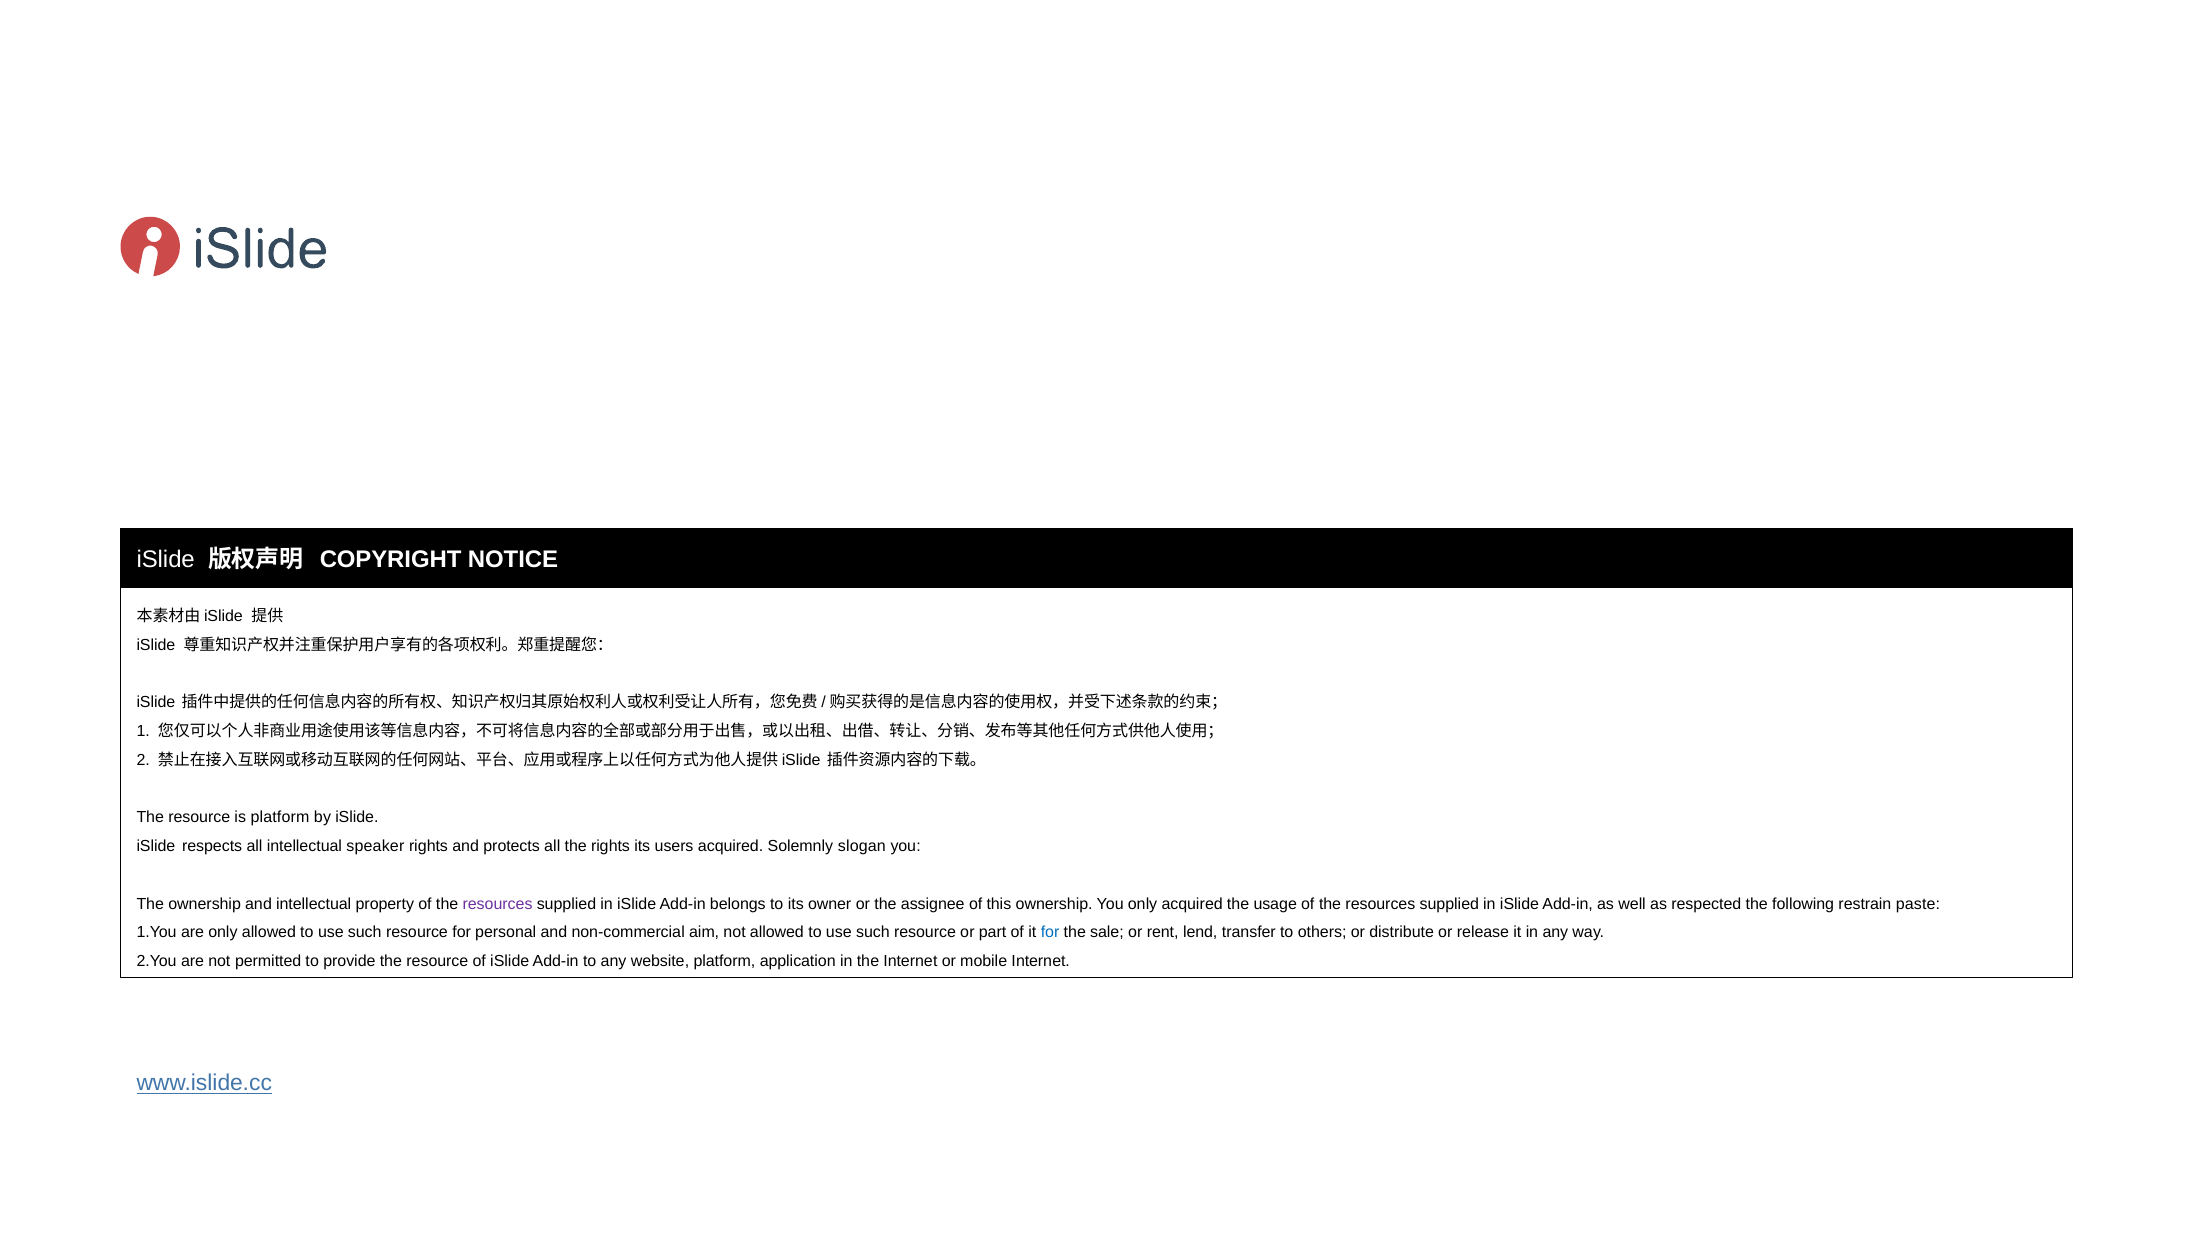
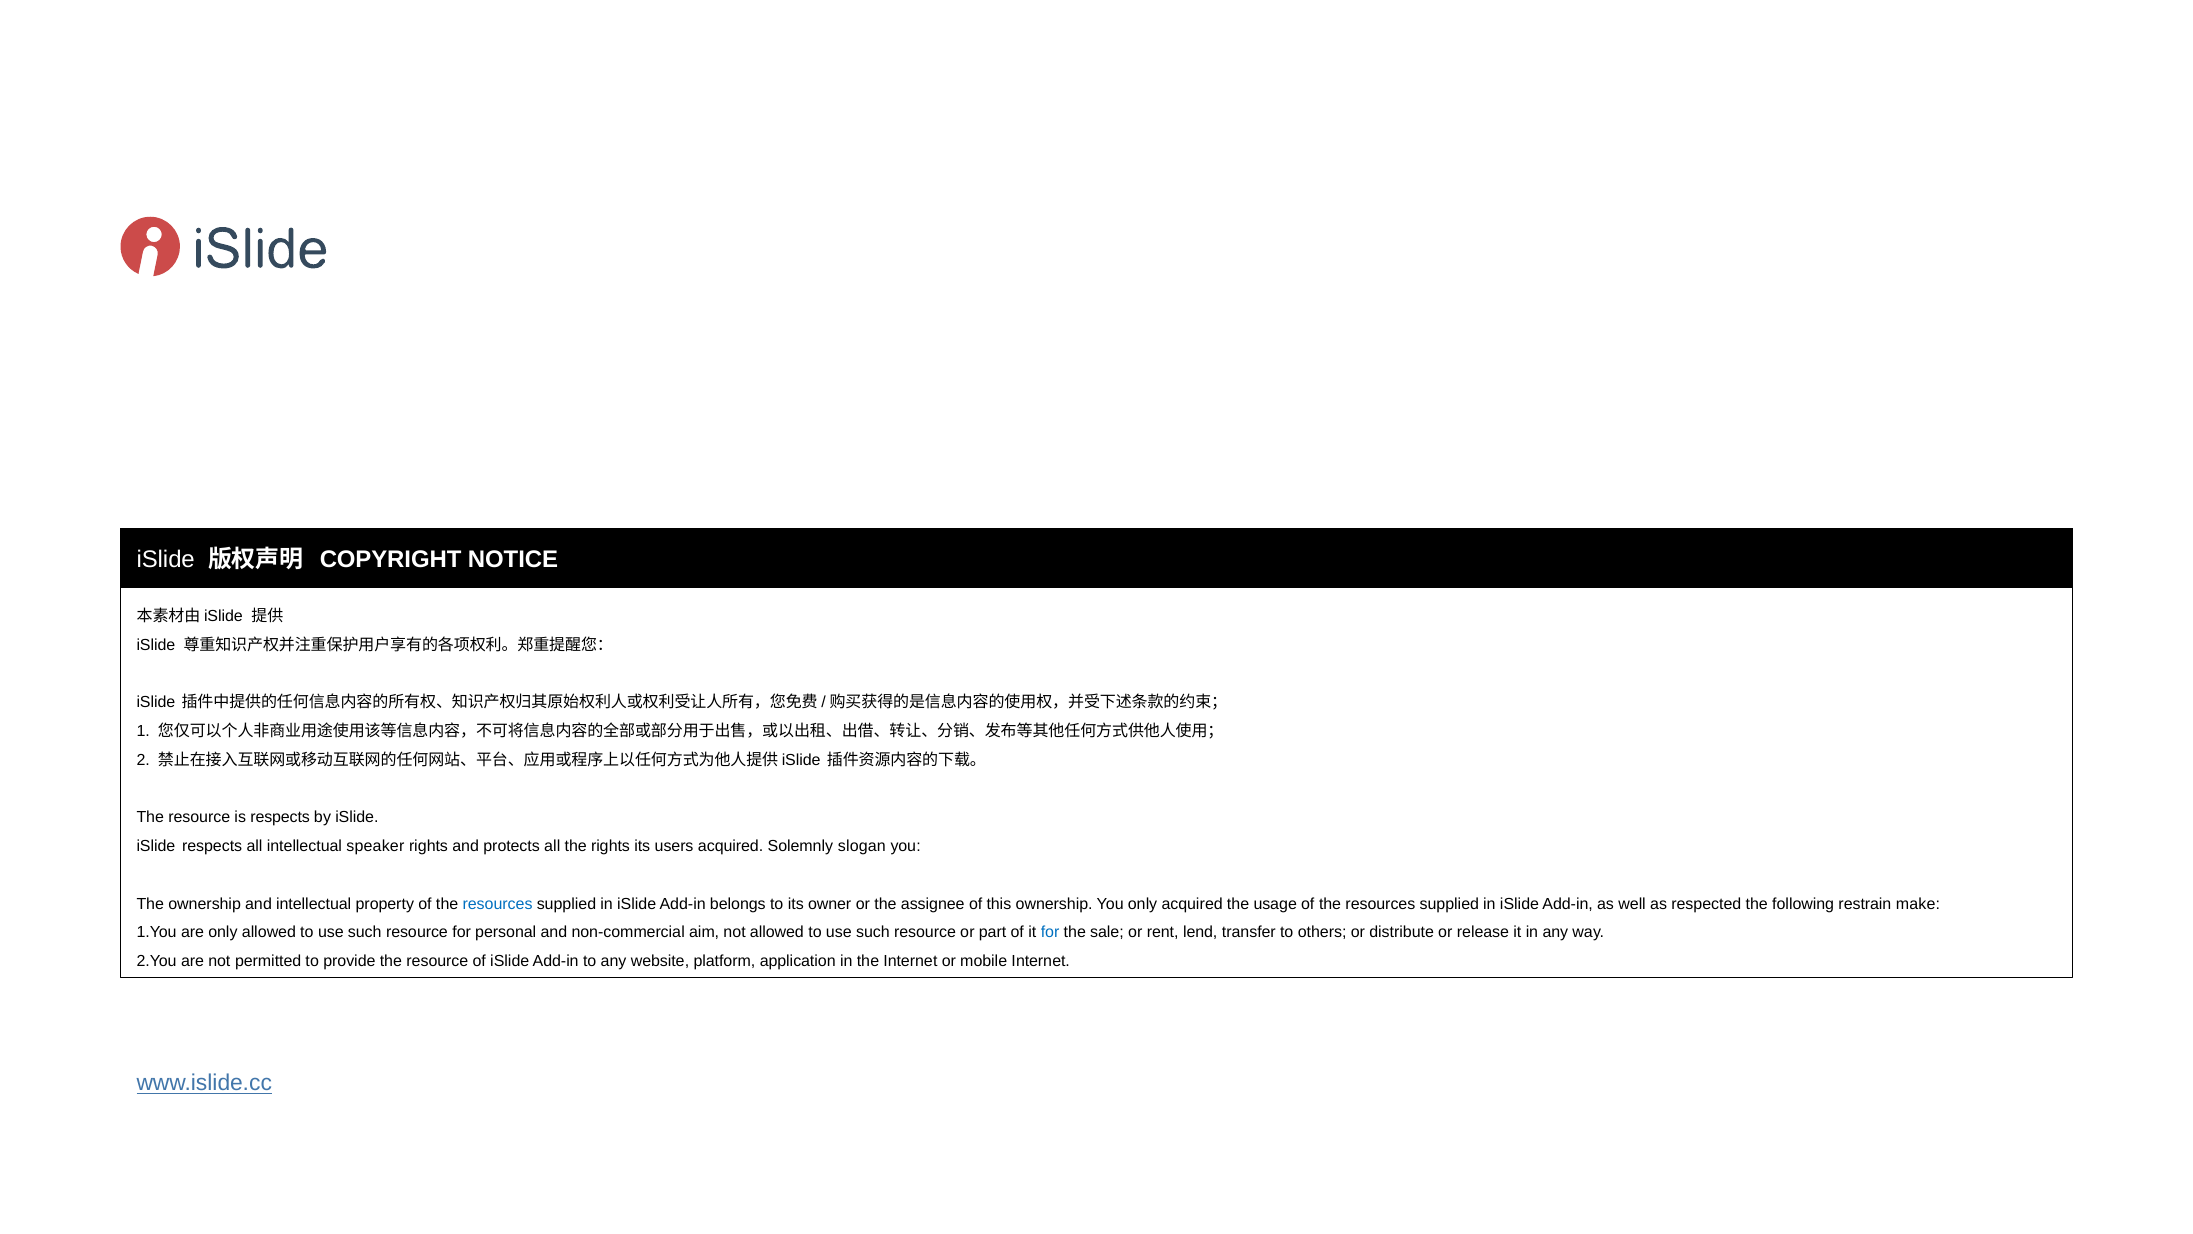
is platform: platform -> respects
resources at (498, 903) colour: purple -> blue
paste: paste -> make
